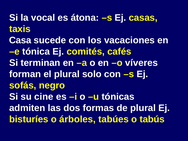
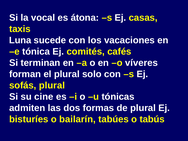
Casa: Casa -> Luna
sofás negro: negro -> plural
árboles: árboles -> bailarín
